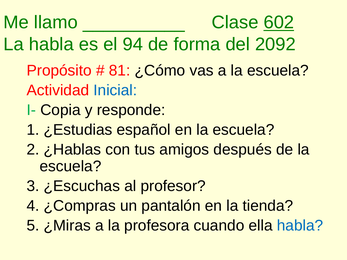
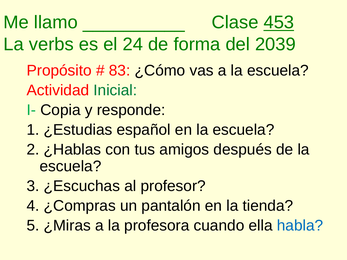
602: 602 -> 453
La habla: habla -> verbs
94: 94 -> 24
2092: 2092 -> 2039
81: 81 -> 83
Inicial colour: blue -> green
